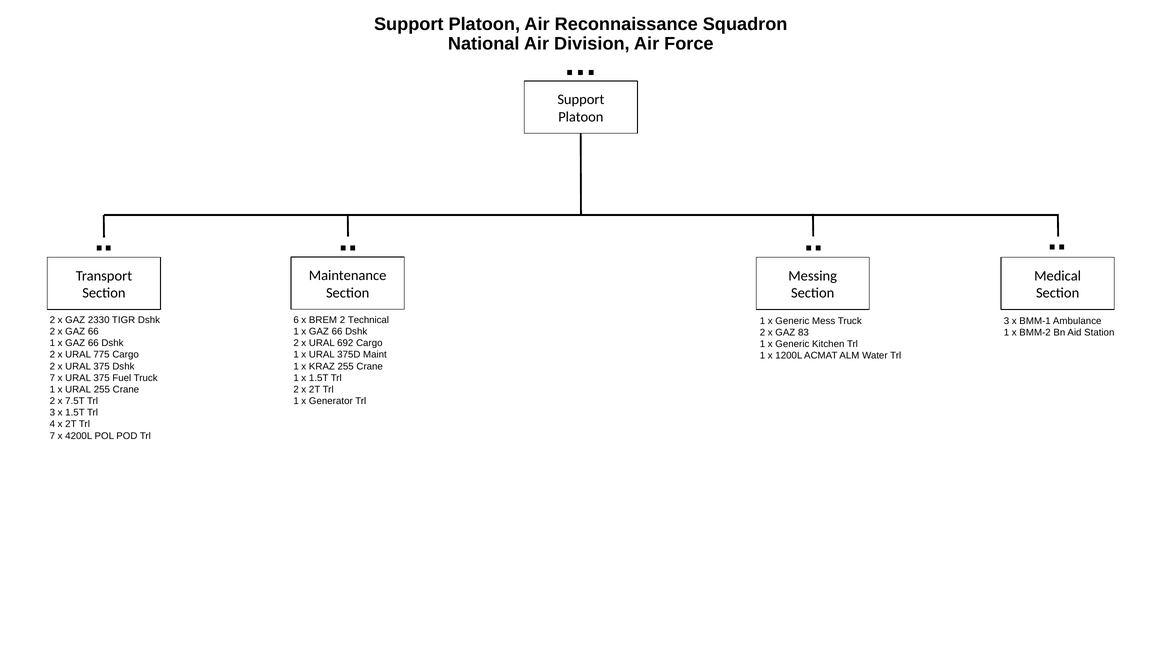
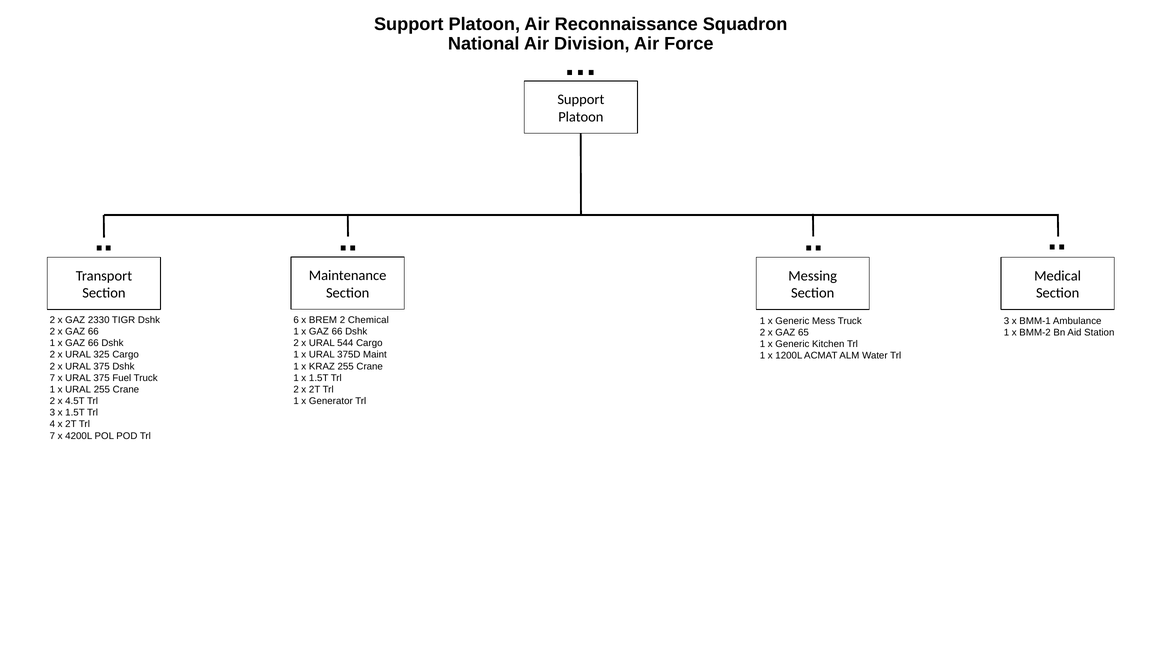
Technical: Technical -> Chemical
83: 83 -> 65
692: 692 -> 544
775: 775 -> 325
7.5T: 7.5T -> 4.5T
